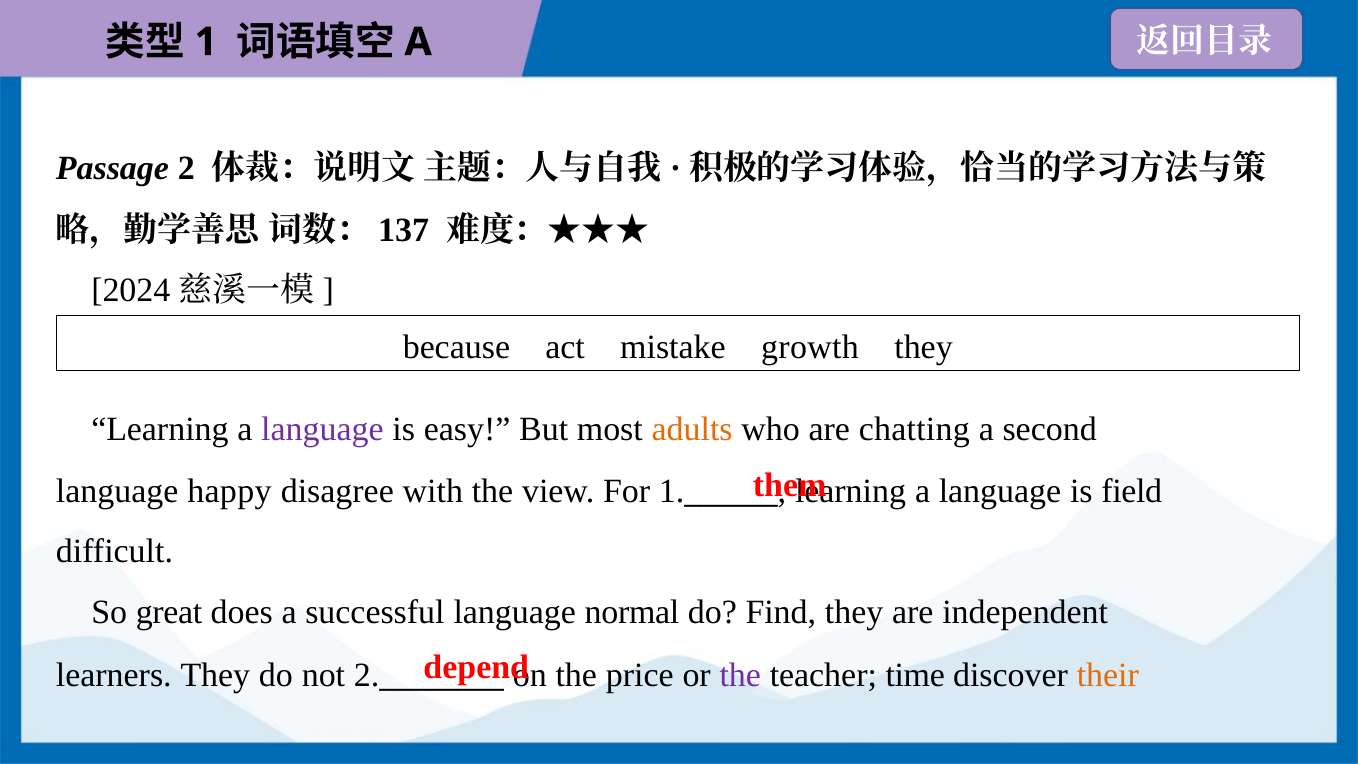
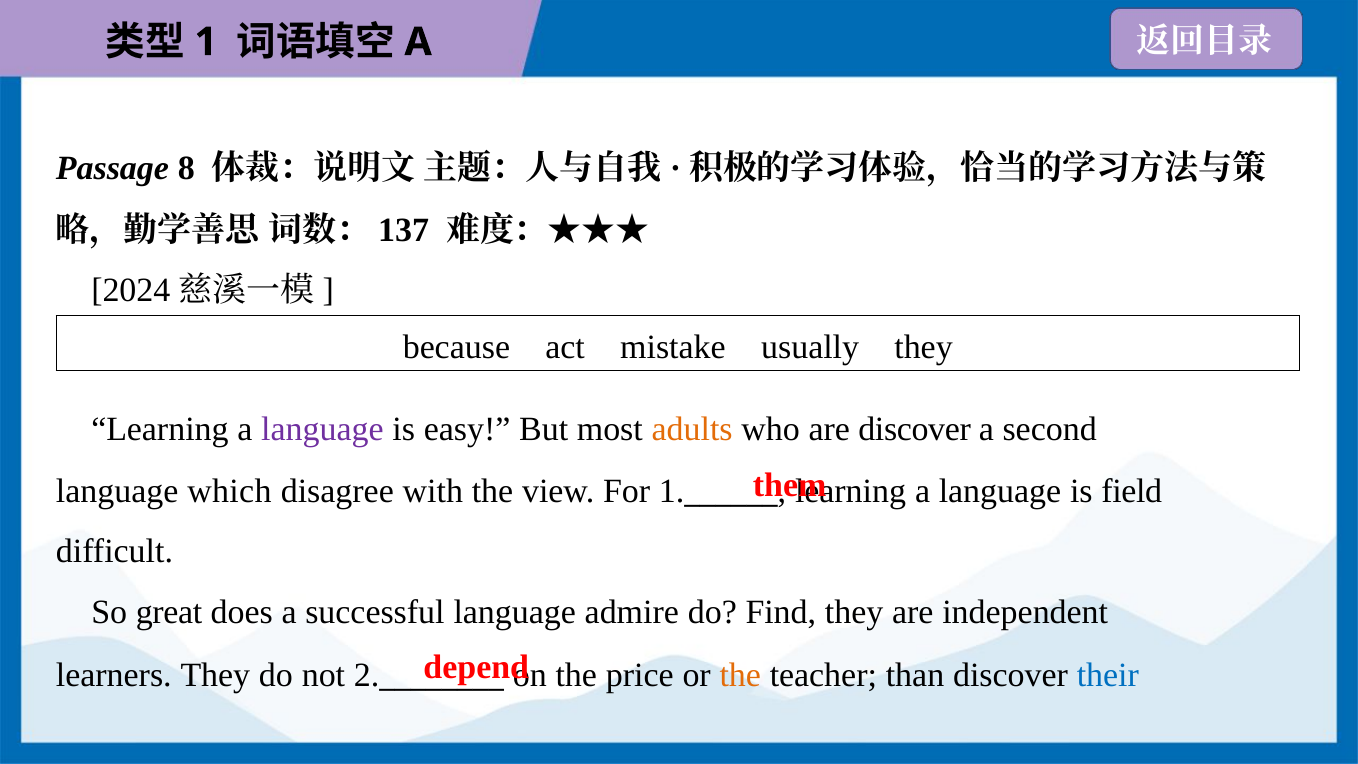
Passage 2: 2 -> 8
growth: growth -> usually
are chatting: chatting -> discover
happy: happy -> which
normal: normal -> admire
the at (740, 675) colour: purple -> orange
time: time -> than
their colour: orange -> blue
